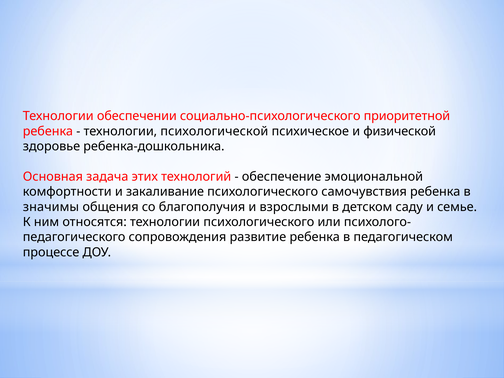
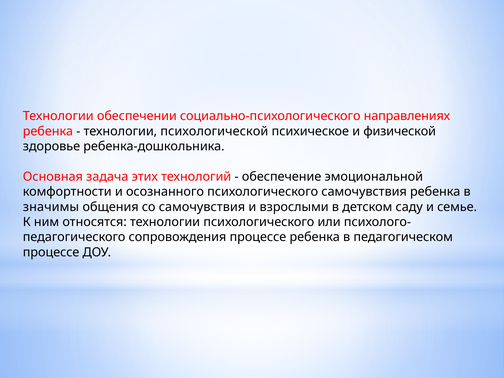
приоритетной: приоритетной -> направлениях
закаливание: закаливание -> осознанного
со благополучия: благополучия -> самочувствия
сопровождения развитие: развитие -> процессе
